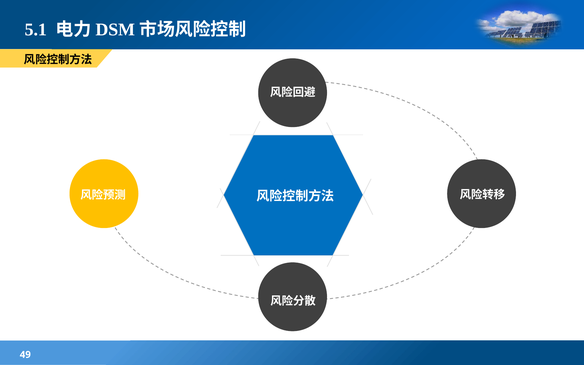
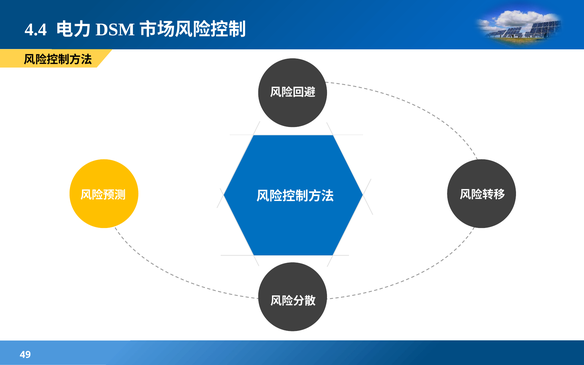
5.1: 5.1 -> 4.4
